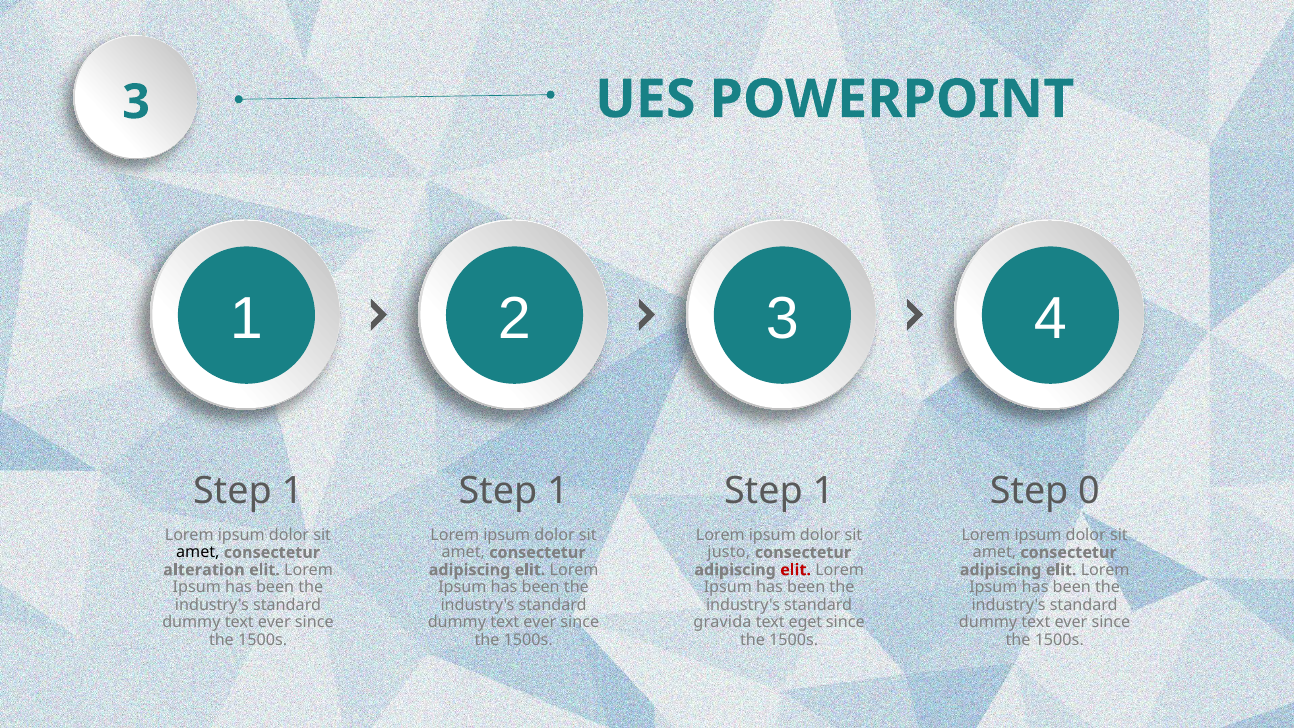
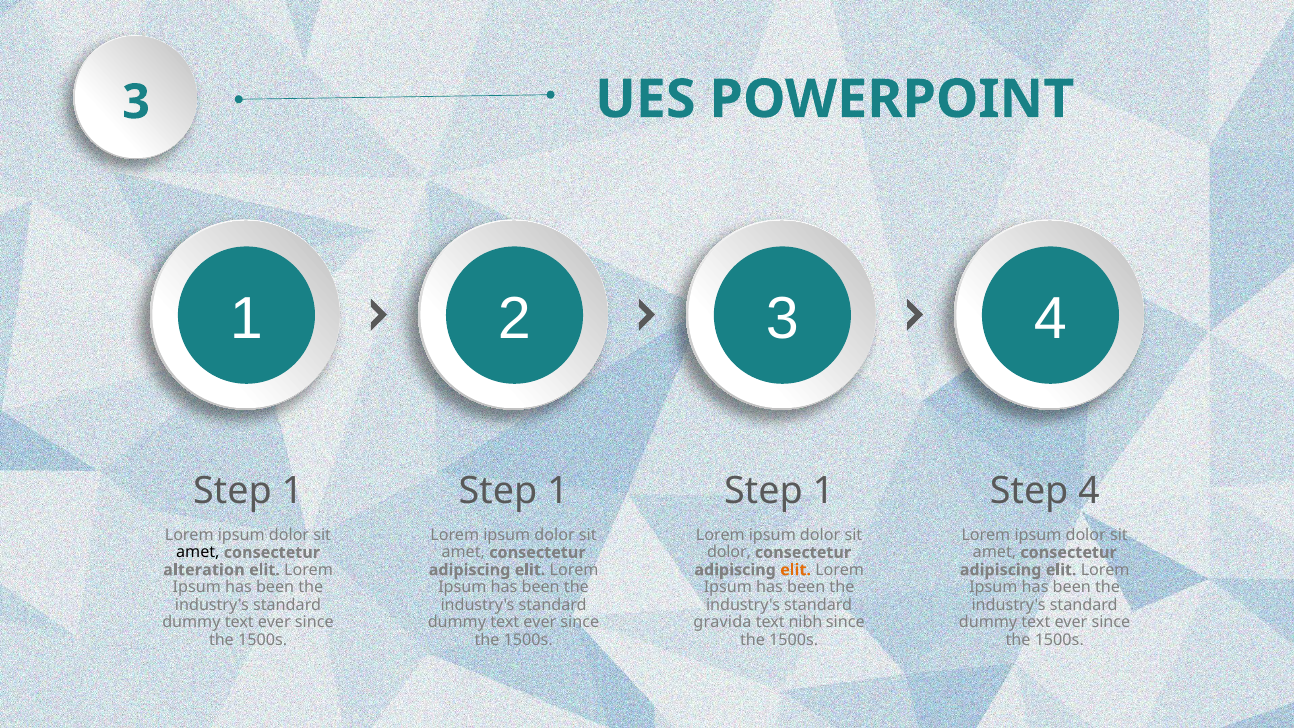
Step 0: 0 -> 4
justo at (729, 552): justo -> dolor
elit at (796, 570) colour: red -> orange
eget: eget -> nibh
